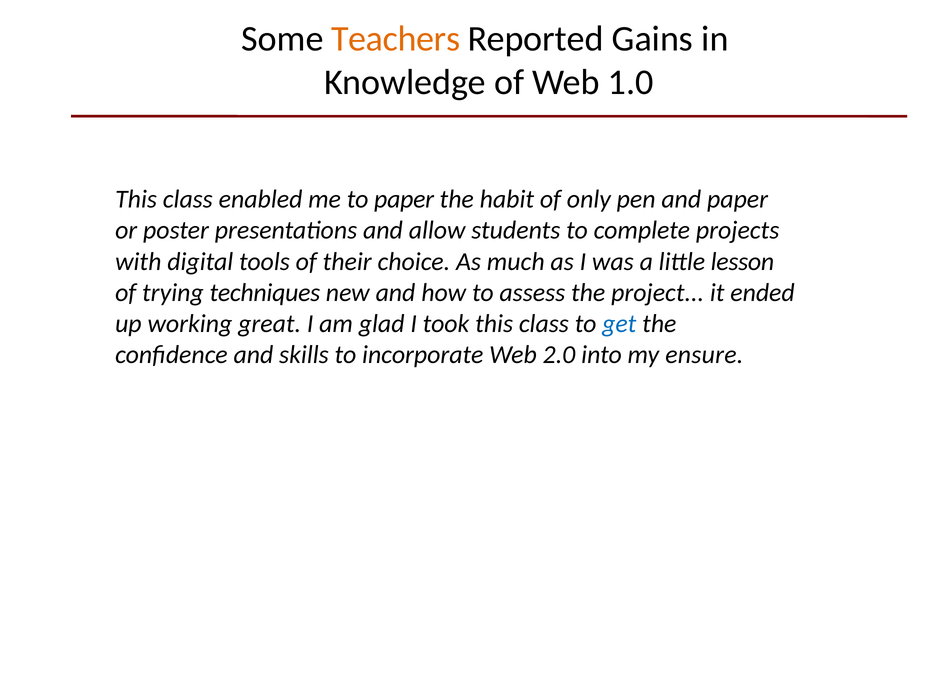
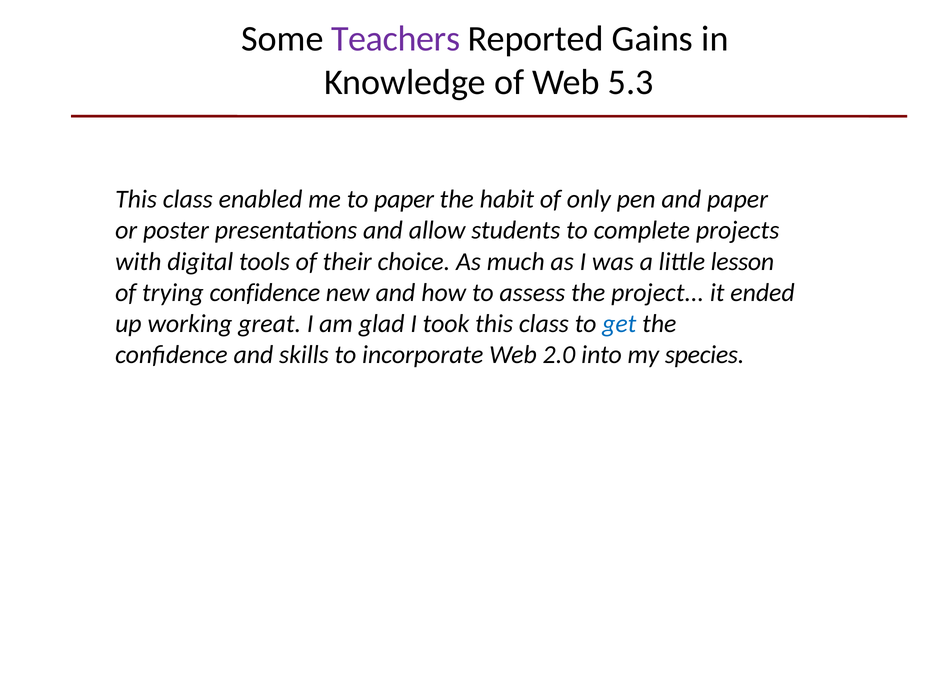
Teachers colour: orange -> purple
1.0: 1.0 -> 5.3
trying techniques: techniques -> confidence
ensure: ensure -> species
